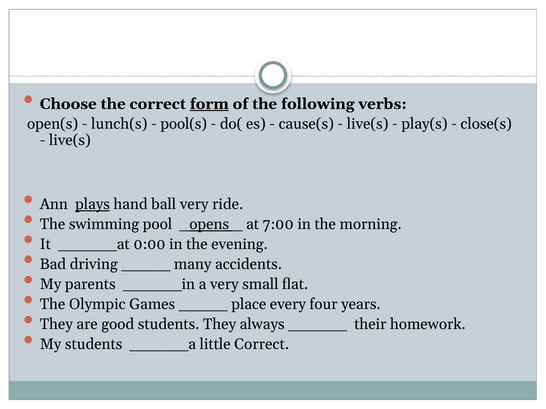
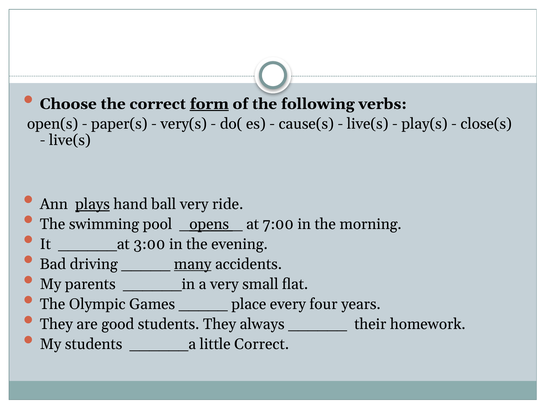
lunch(s: lunch(s -> paper(s
pool(s: pool(s -> very(s
0:00: 0:00 -> 3:00
many underline: none -> present
